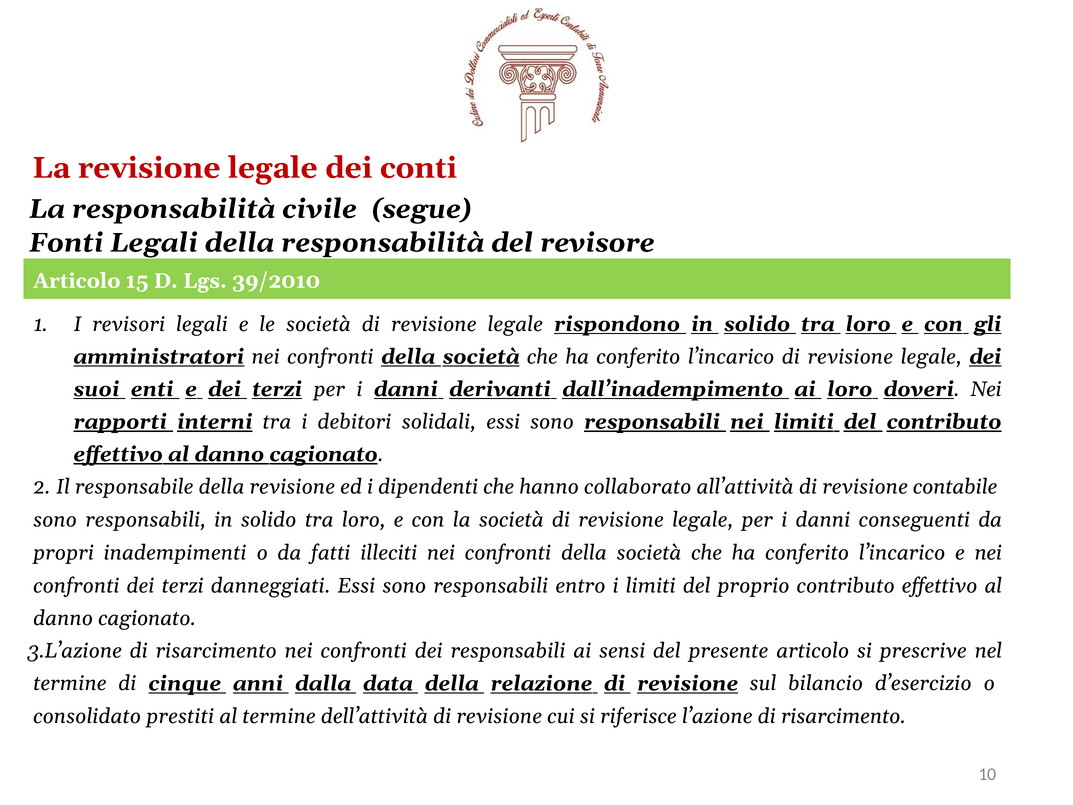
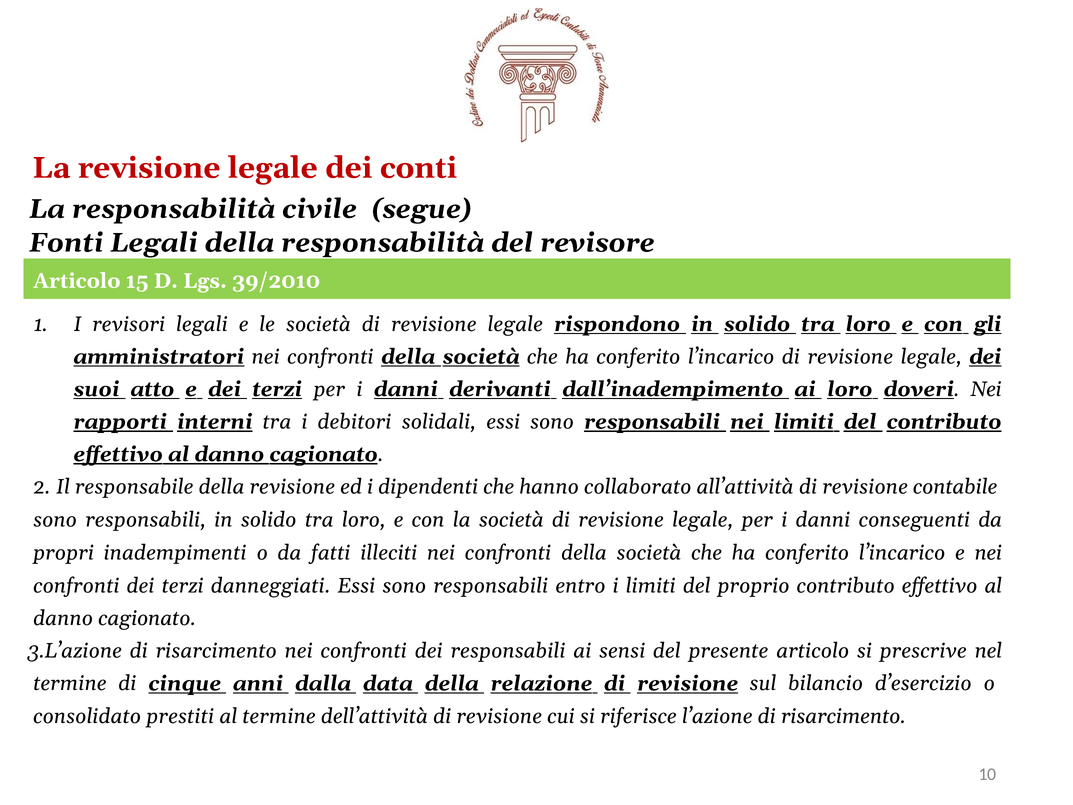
enti: enti -> atto
